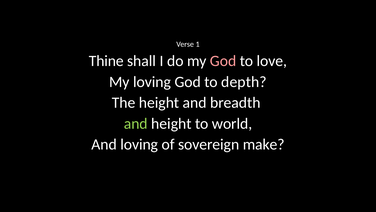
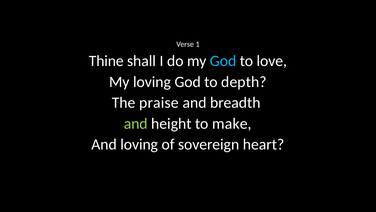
God at (223, 61) colour: pink -> light blue
The height: height -> praise
world: world -> make
make: make -> heart
